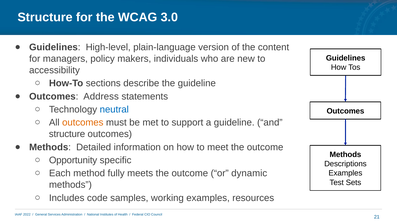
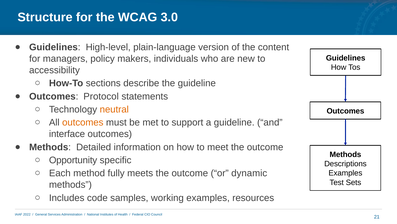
Address: Address -> Protocol
neutral colour: blue -> orange
structure at (67, 134): structure -> interface
